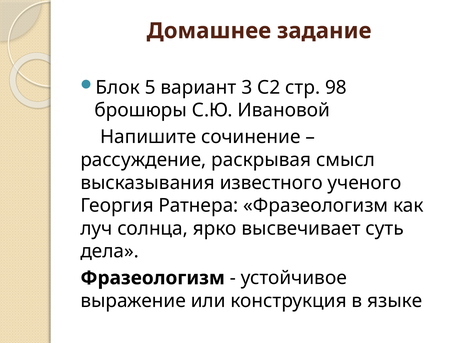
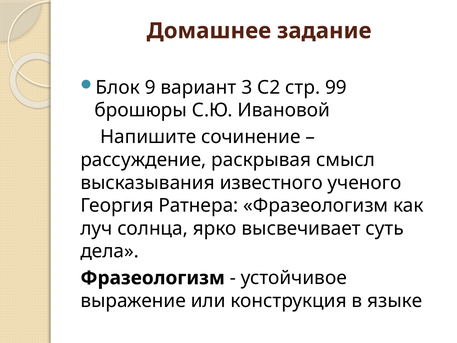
5: 5 -> 9
98: 98 -> 99
